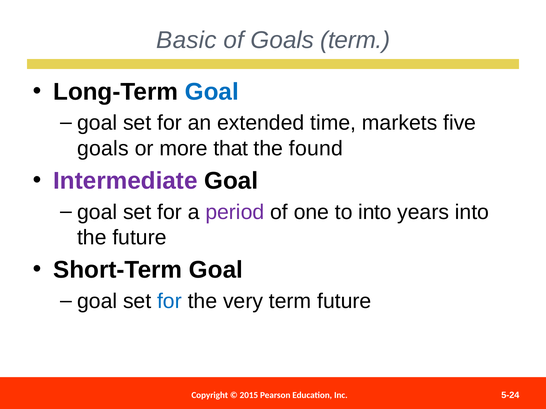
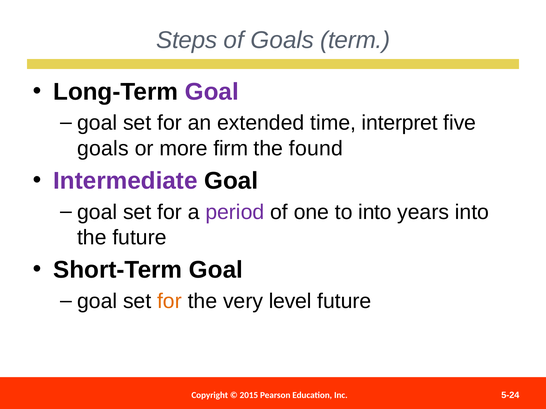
Basic: Basic -> Steps
Goal at (212, 92) colour: blue -> purple
markets: markets -> interpret
that: that -> firm
for at (169, 302) colour: blue -> orange
very term: term -> level
